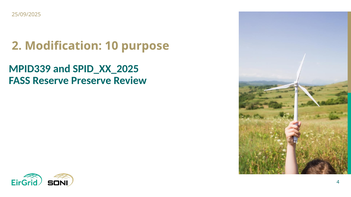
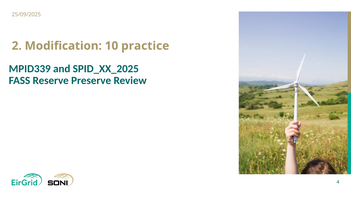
purpose: purpose -> practice
